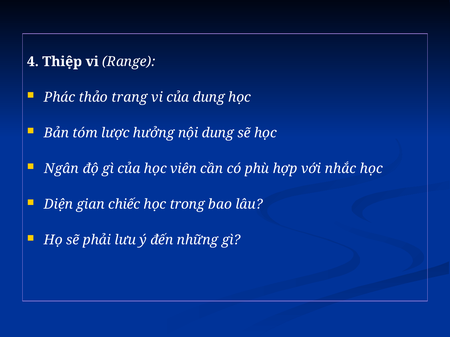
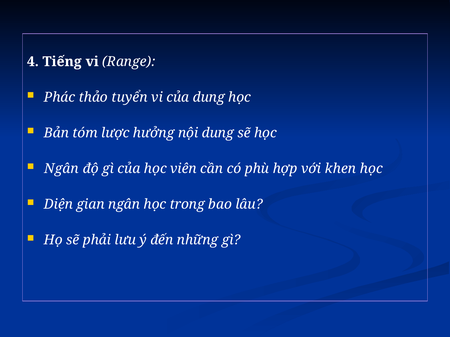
Thiệp: Thiệp -> Tiếng
trang: trang -> tuyển
nhắc: nhắc -> khen
gian chiếc: chiếc -> ngân
